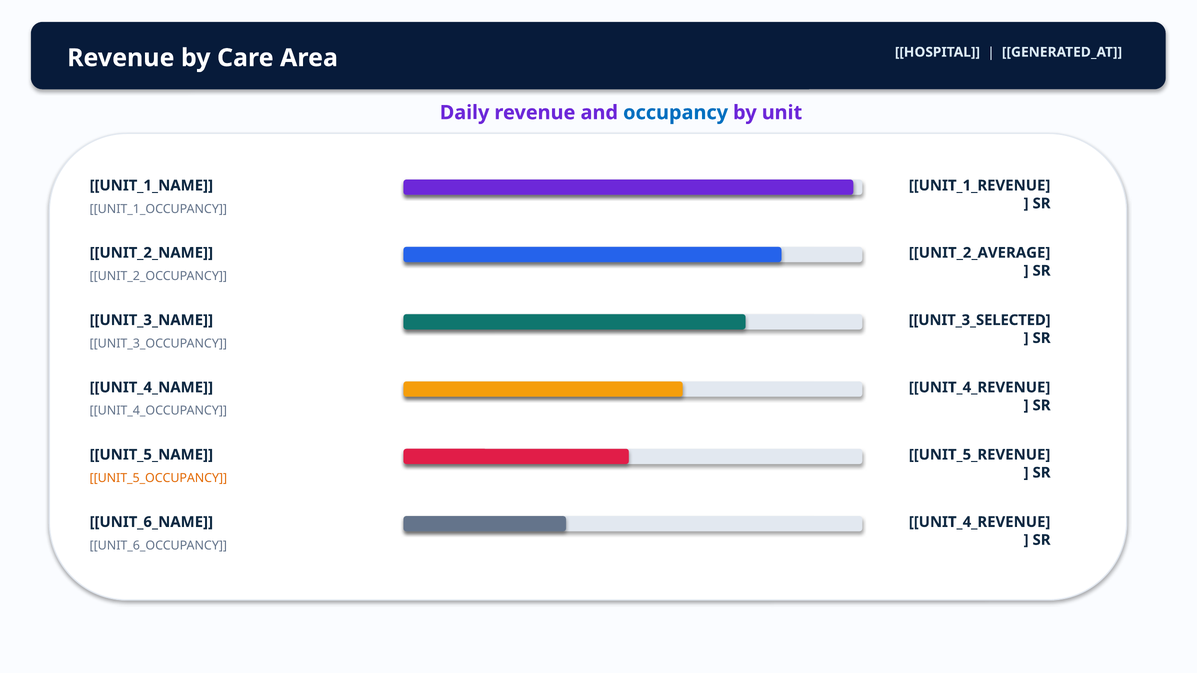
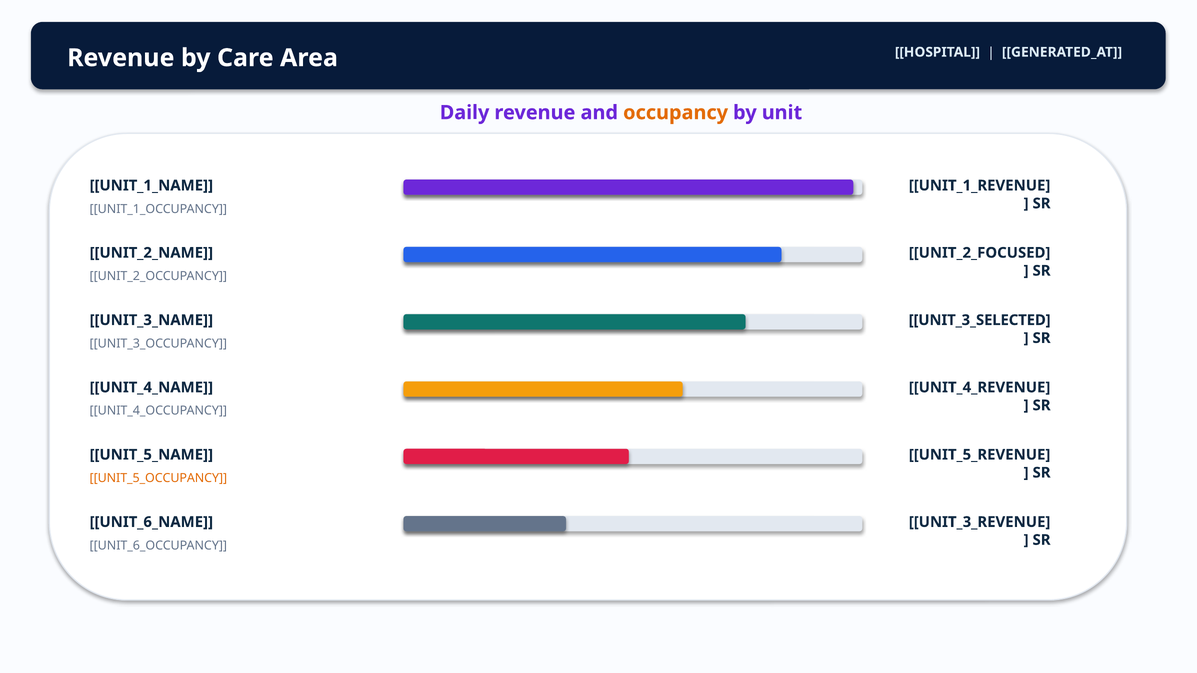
occupancy colour: blue -> orange
UNIT_2_AVERAGE: UNIT_2_AVERAGE -> UNIT_2_FOCUSED
UNIT_4_REVENUE at (980, 522): UNIT_4_REVENUE -> UNIT_3_REVENUE
